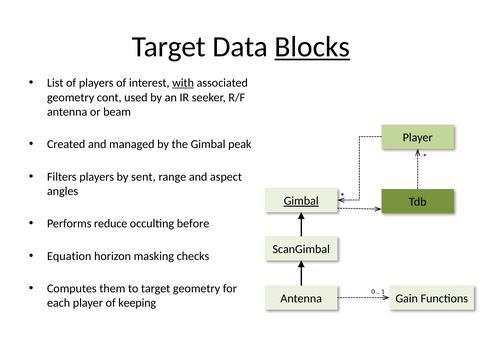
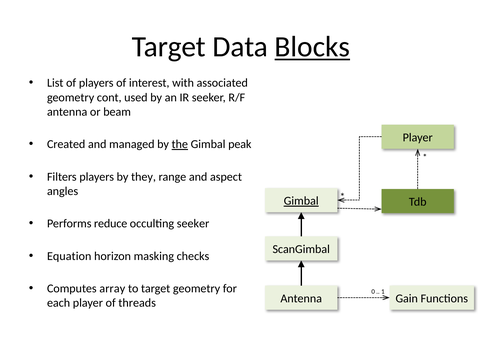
with underline: present -> none
the underline: none -> present
sent: sent -> they
occulting before: before -> seeker
them: them -> array
keeping: keeping -> threads
